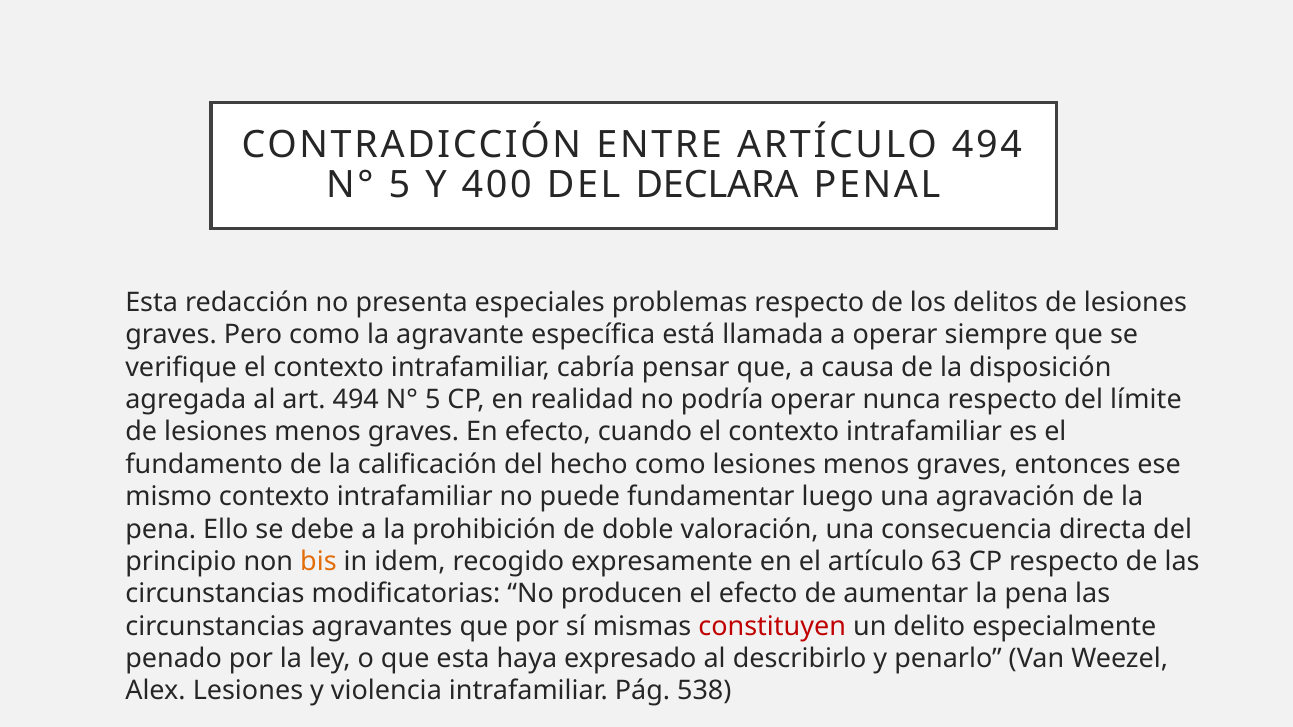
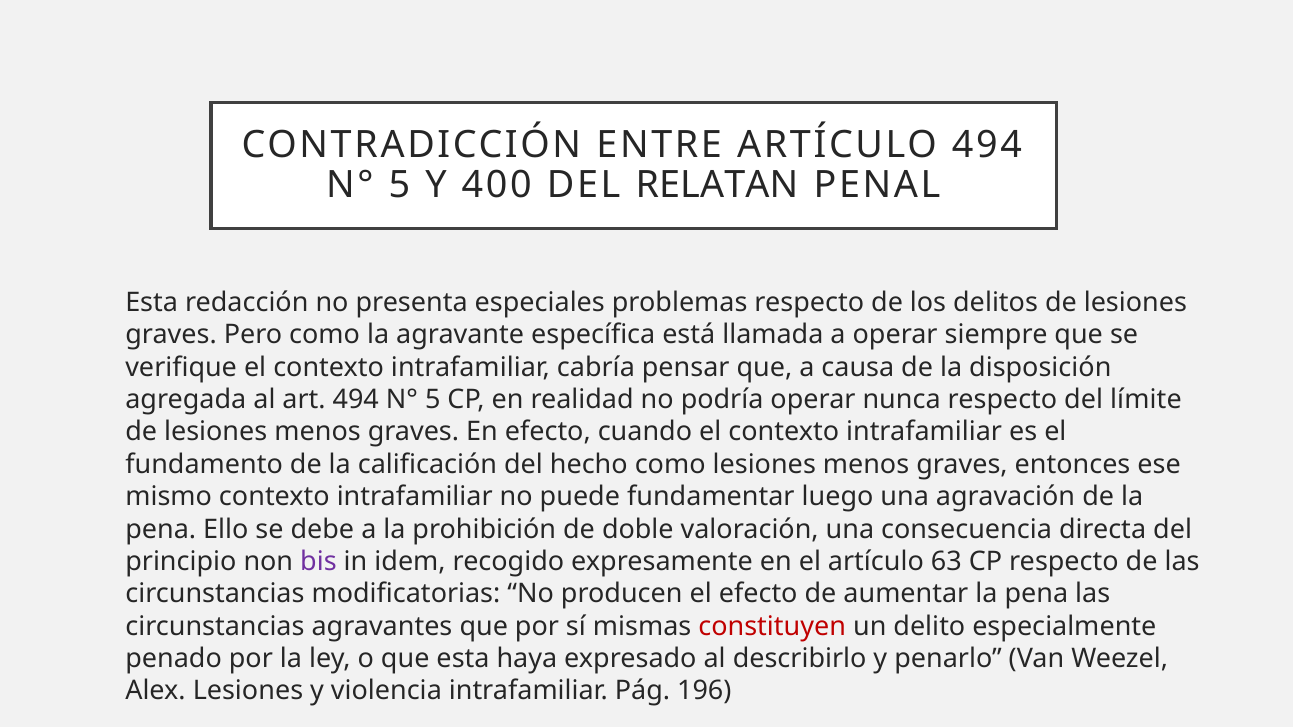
DECLARA: DECLARA -> RELATAN
bis colour: orange -> purple
538: 538 -> 196
